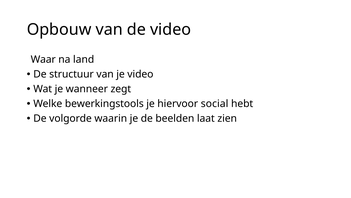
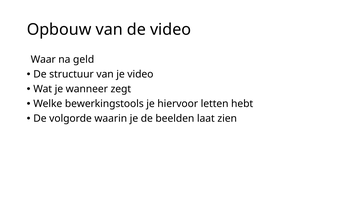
land: land -> geld
social: social -> letten
